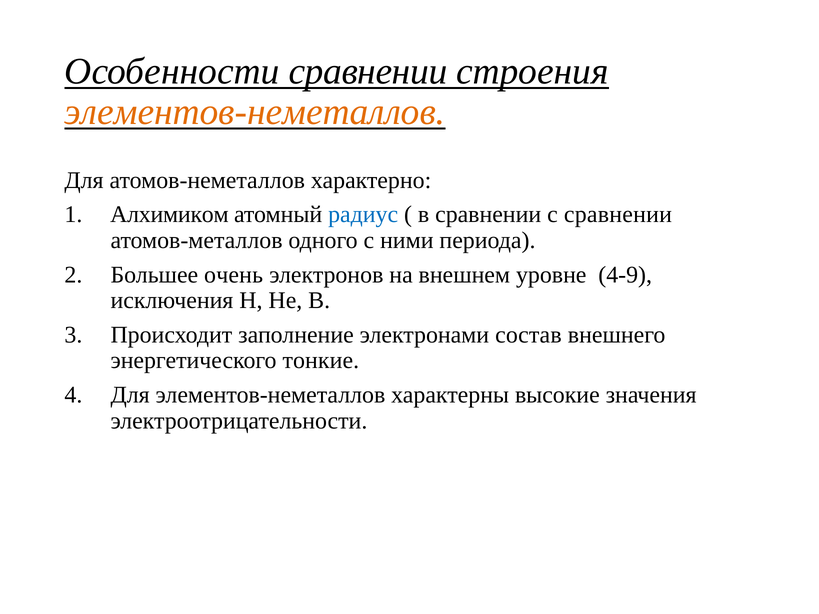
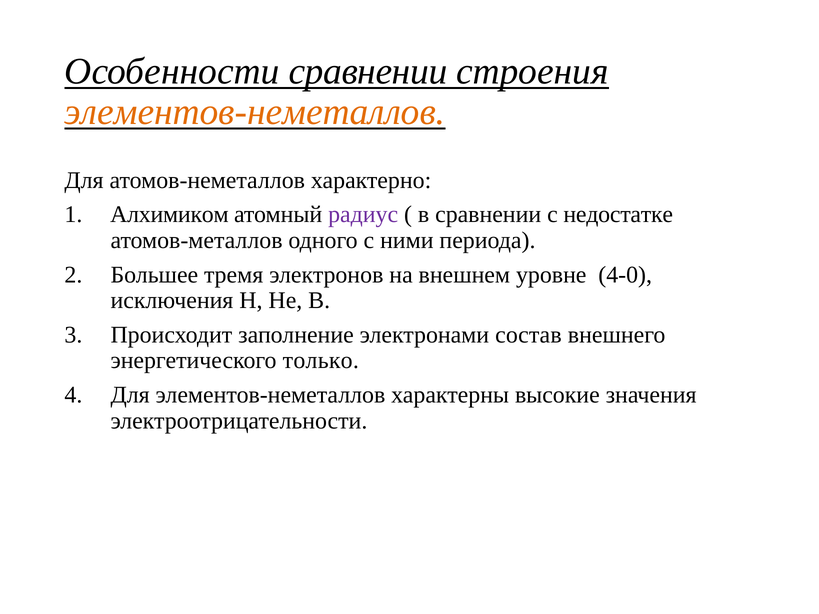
радиус colour: blue -> purple
с сравнении: сравнении -> недостатке
очень: очень -> тремя
4-9: 4-9 -> 4-0
тонкие: тонкие -> только
